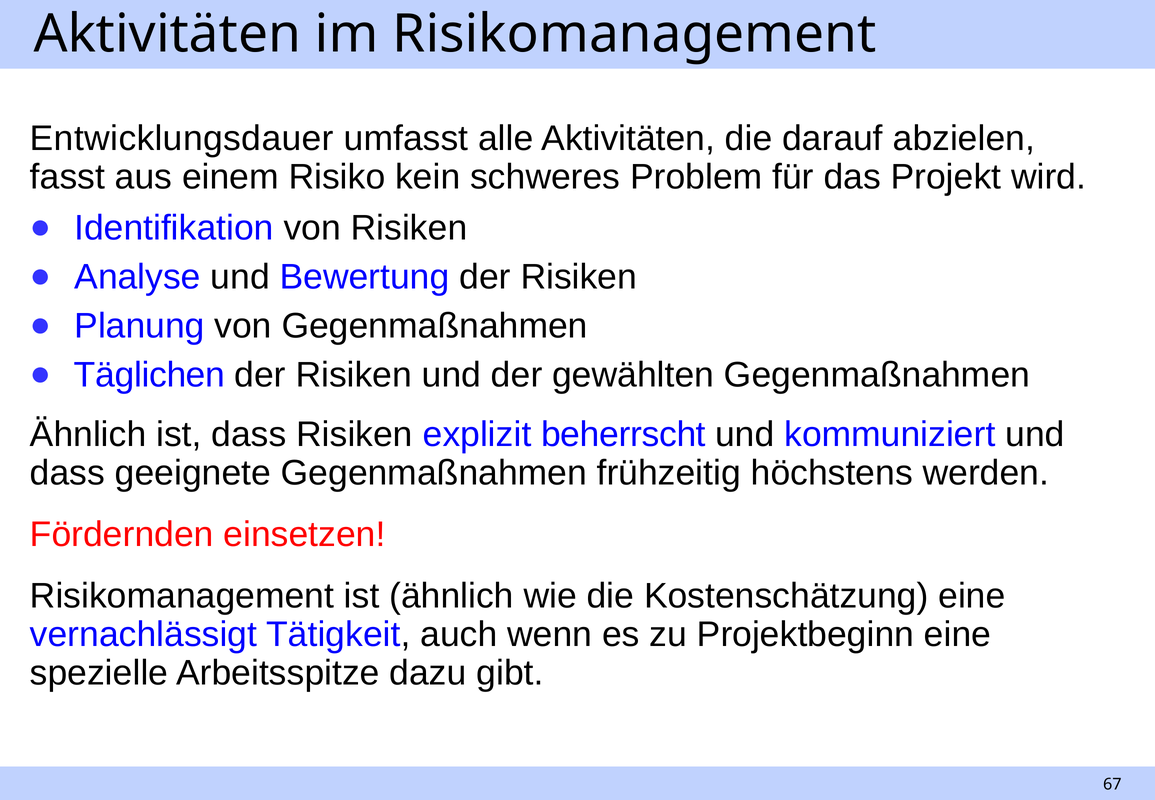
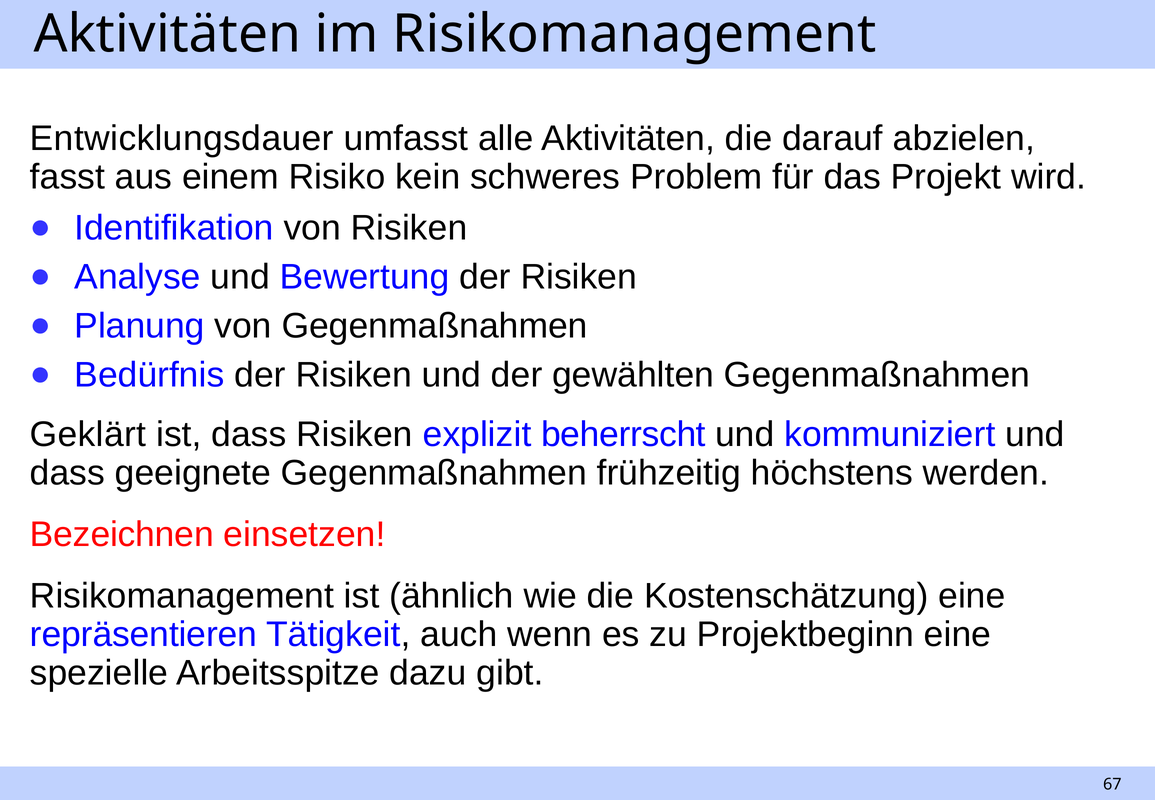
Täglichen: Täglichen -> Bedürfnis
Ähnlich at (88, 434): Ähnlich -> Geklärt
Fördernden: Fördernden -> Bezeichnen
vernachlässigt: vernachlässigt -> repräsentieren
